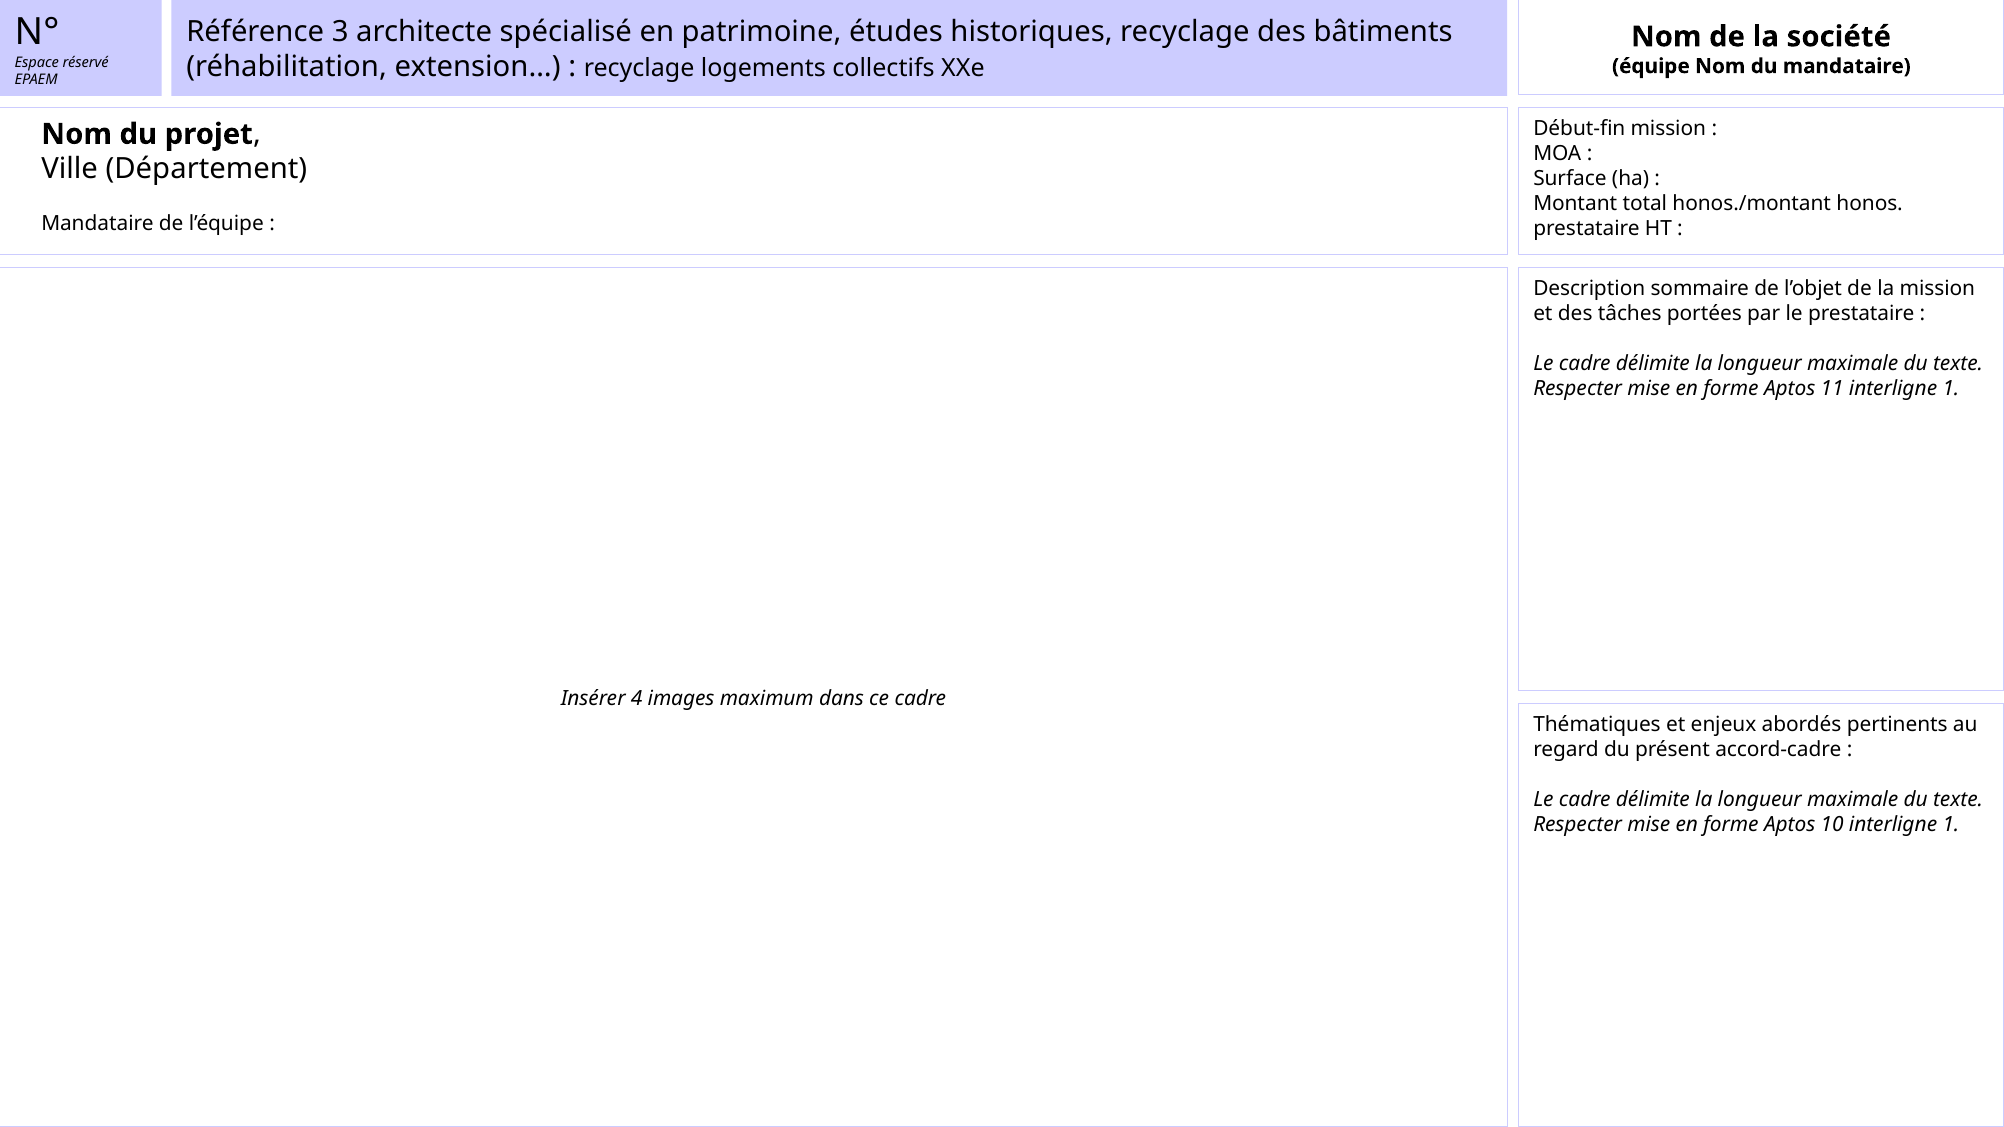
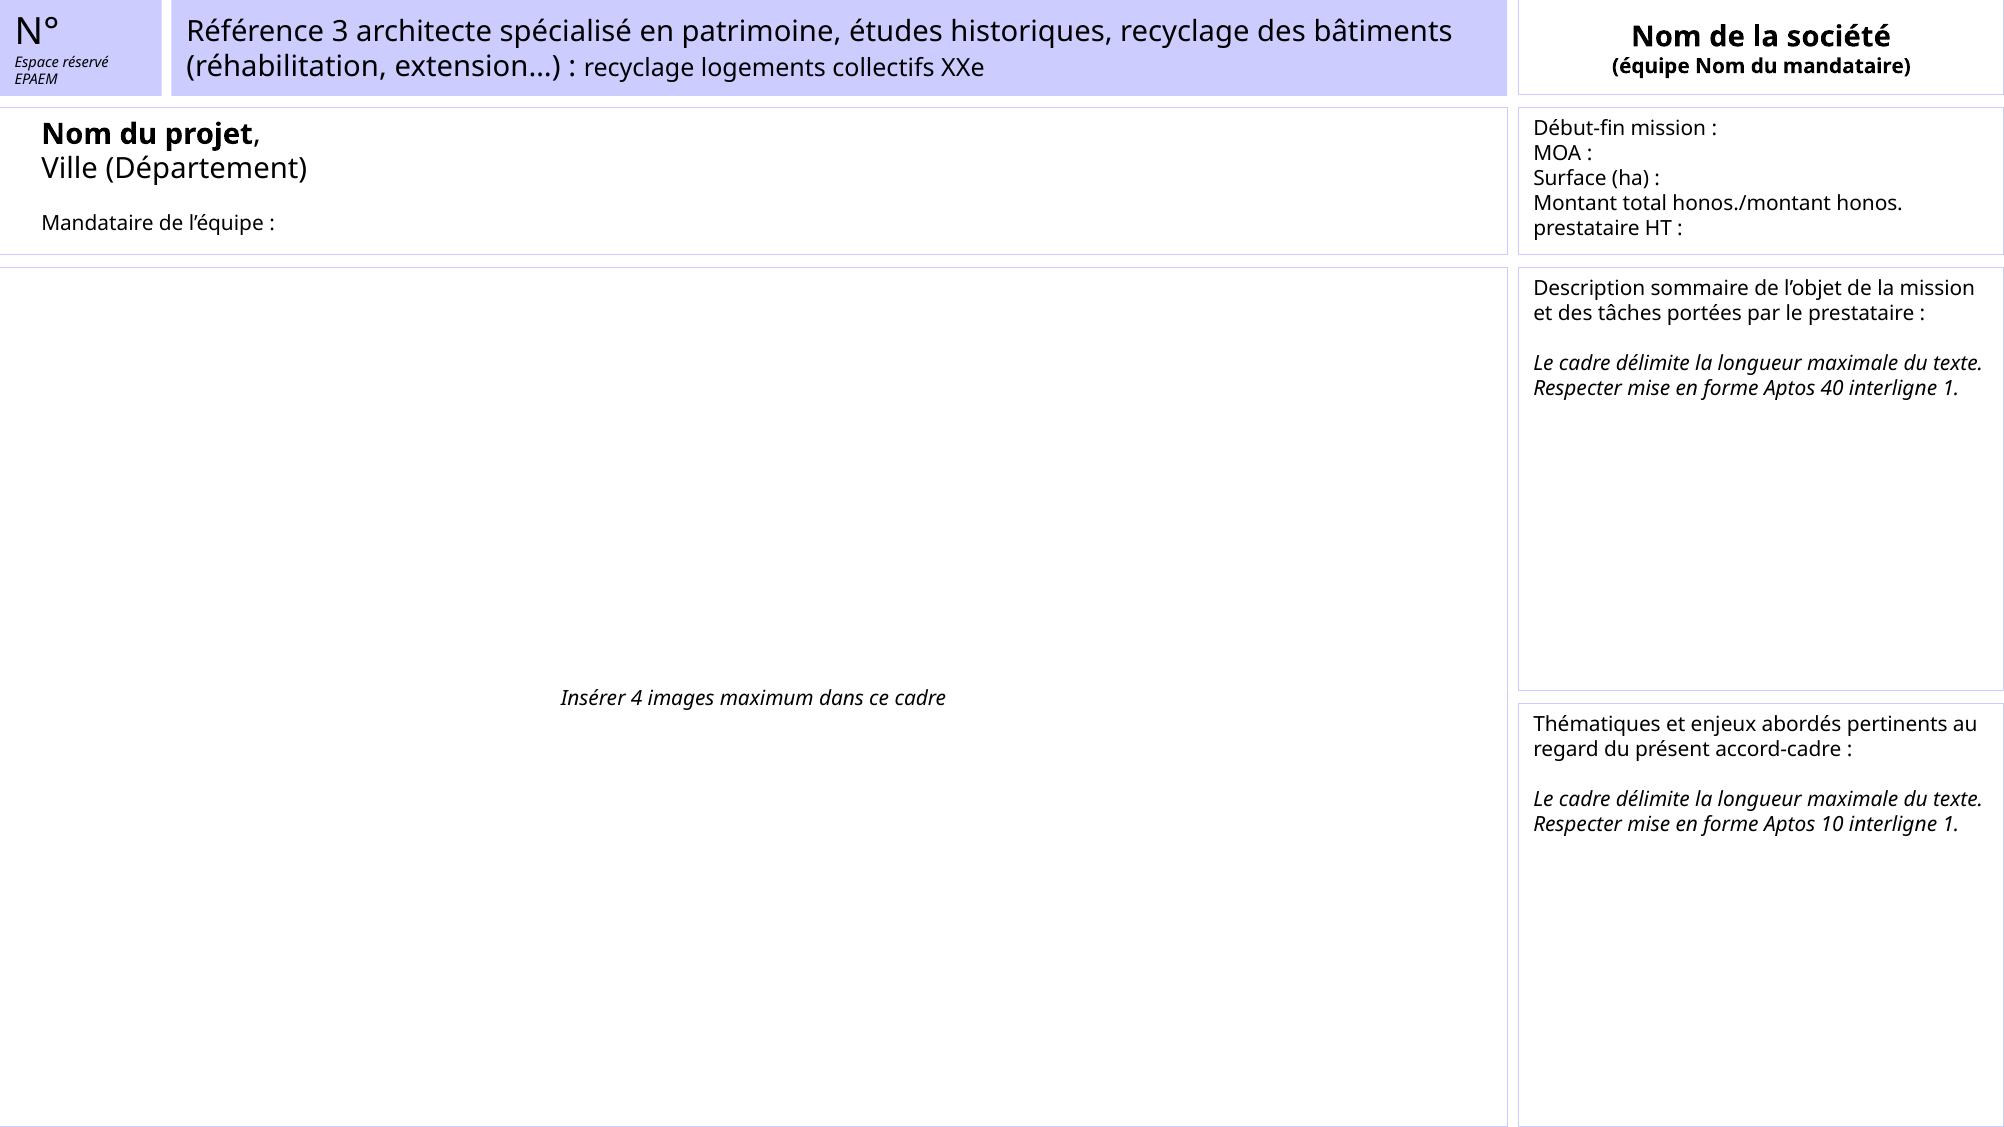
11: 11 -> 40
